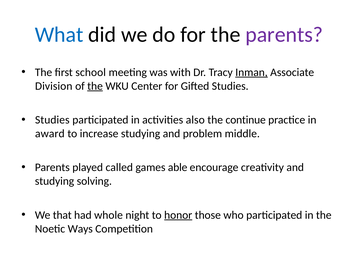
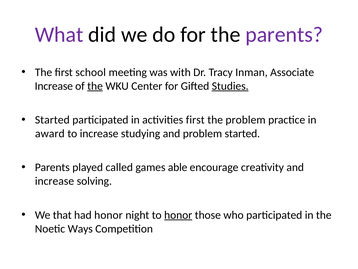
What colour: blue -> purple
Inman underline: present -> none
Division at (54, 86): Division -> Increase
Studies at (230, 86) underline: none -> present
Studies at (52, 120): Studies -> Started
activities also: also -> first
the continue: continue -> problem
problem middle: middle -> started
studying at (55, 181): studying -> increase
had whole: whole -> honor
